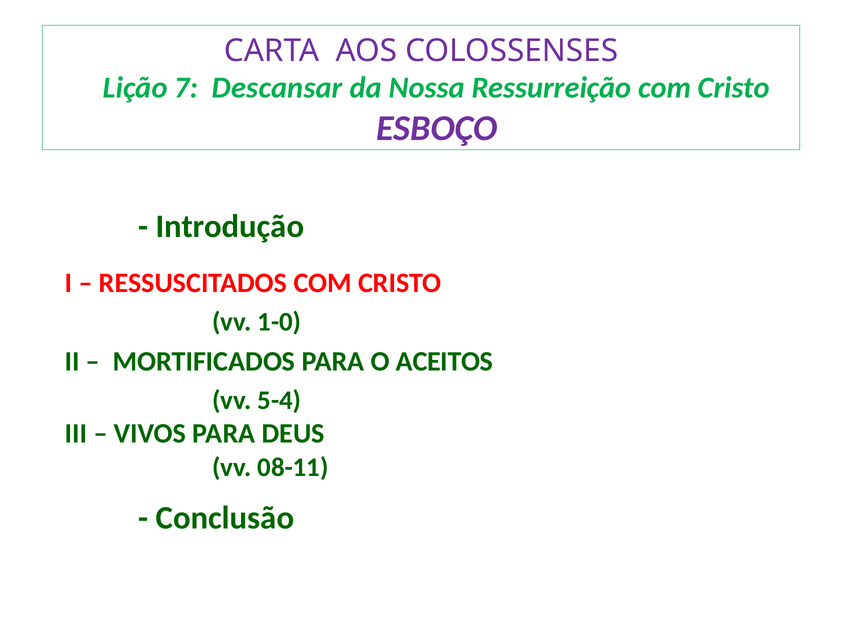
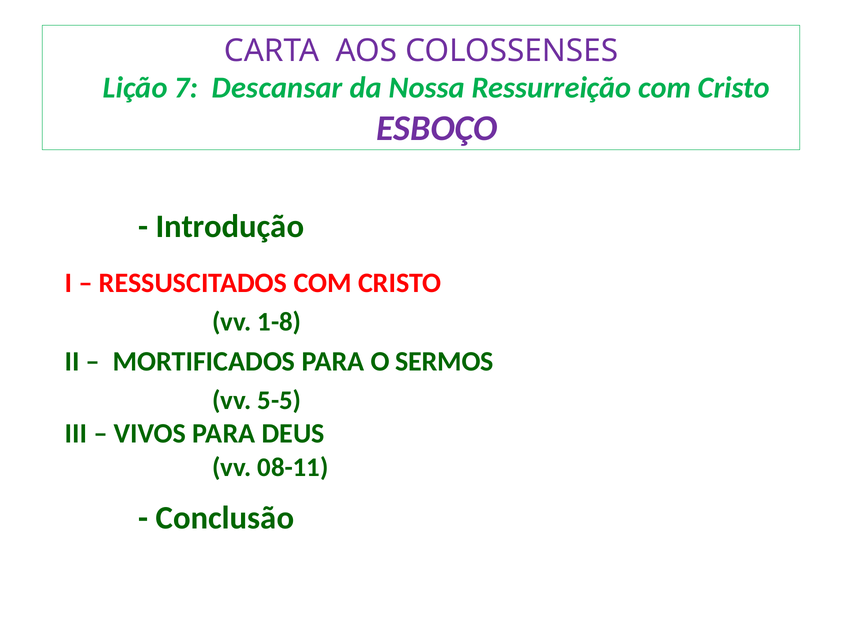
1-0: 1-0 -> 1-8
ACEITOS: ACEITOS -> SERMOS
5-4: 5-4 -> 5-5
